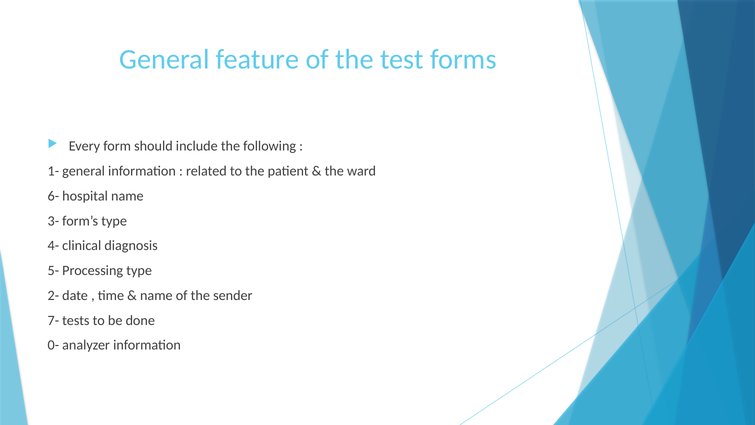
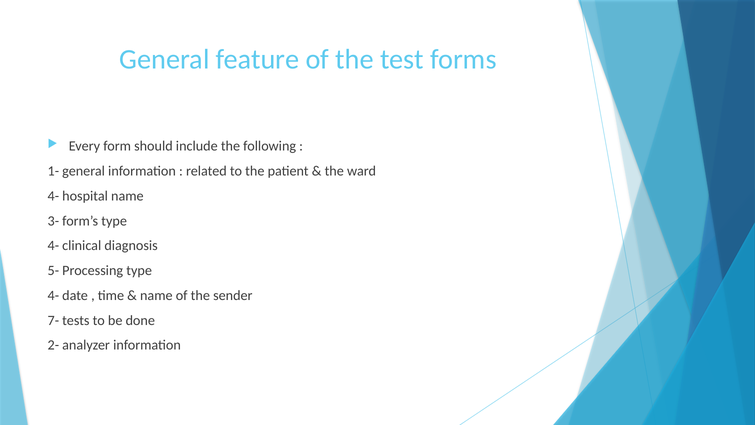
6- at (53, 196): 6- -> 4-
2- at (53, 295): 2- -> 4-
0-: 0- -> 2-
